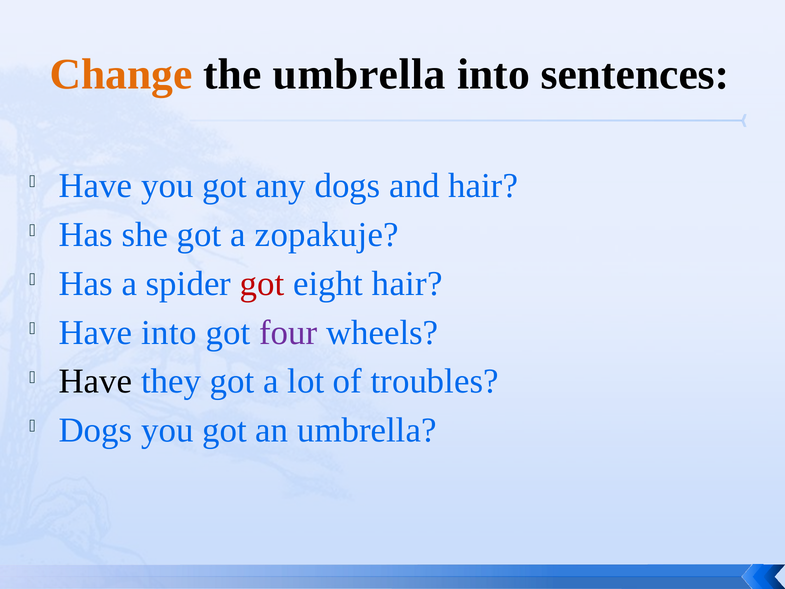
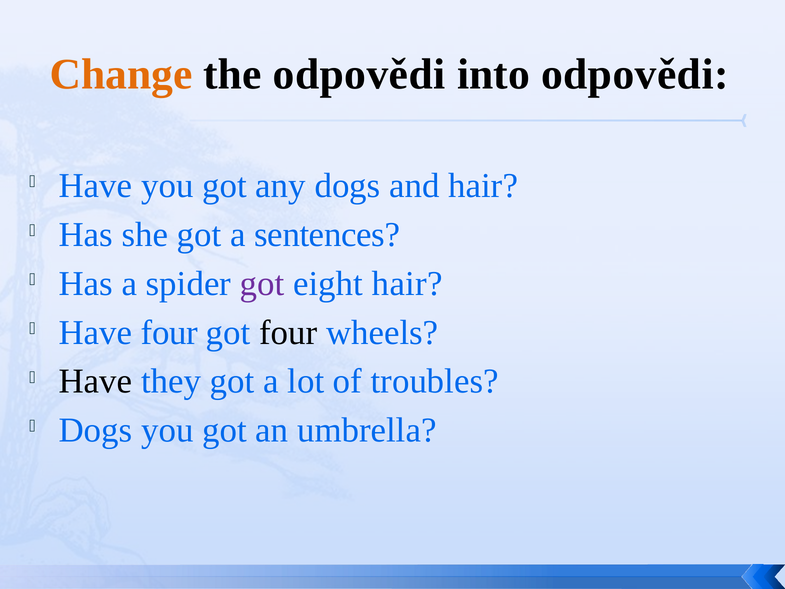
the umbrella: umbrella -> odpovědi
into sentences: sentences -> odpovědi
zopakuje: zopakuje -> sentences
got at (262, 283) colour: red -> purple
Have into: into -> four
four at (288, 332) colour: purple -> black
